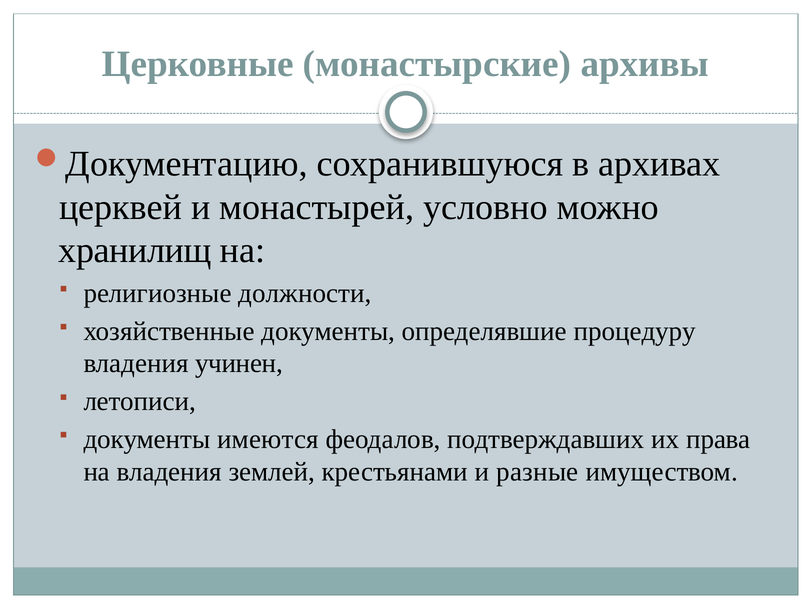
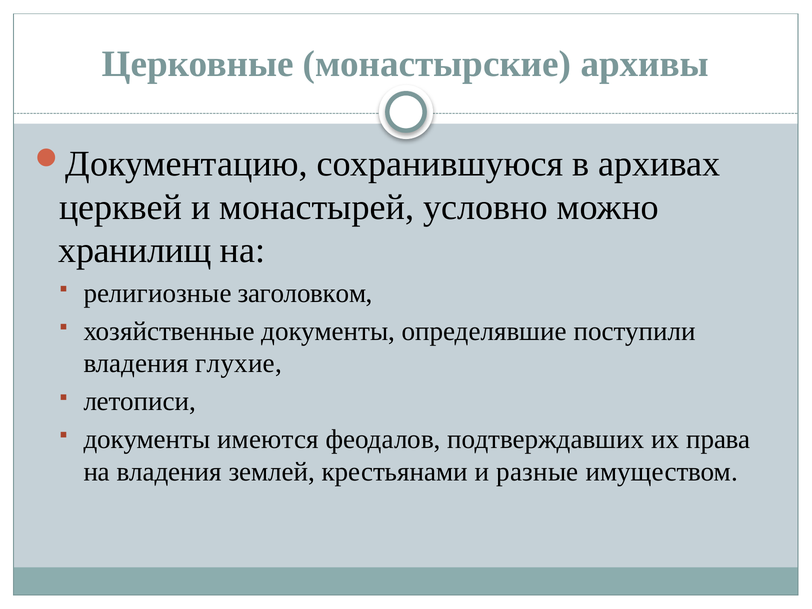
должности: должности -> заголовком
процедуру: процедуру -> поступили
учинен: учинен -> глухие
